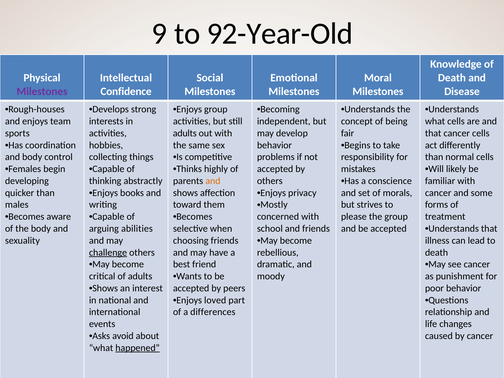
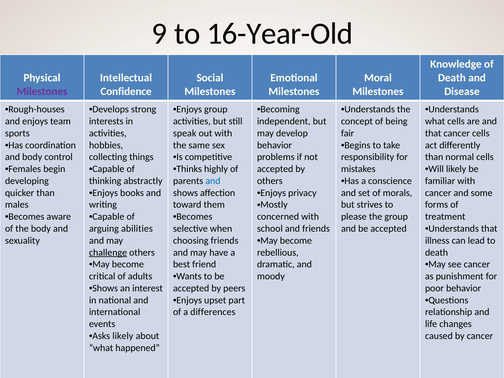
92-Year-Old: 92-Year-Old -> 16-Year-Old
adults at (185, 133): adults -> speak
and at (213, 181) colour: orange -> blue
loved: loved -> upset
Asks avoid: avoid -> likely
happened underline: present -> none
